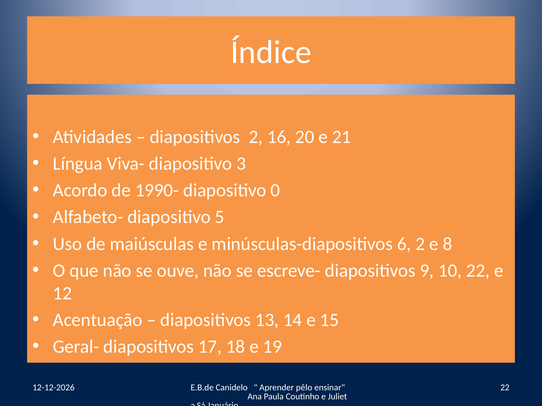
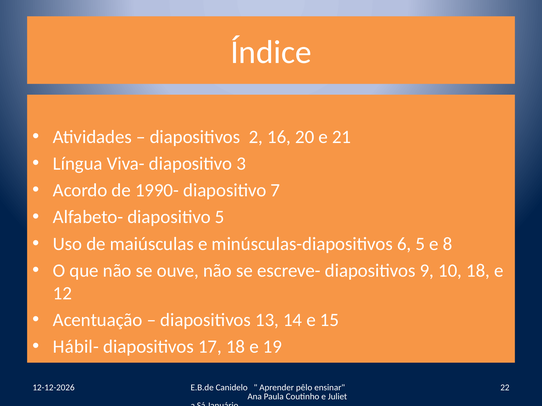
0: 0 -> 7
6 2: 2 -> 5
10 22: 22 -> 18
Geral-: Geral- -> Hábil-
